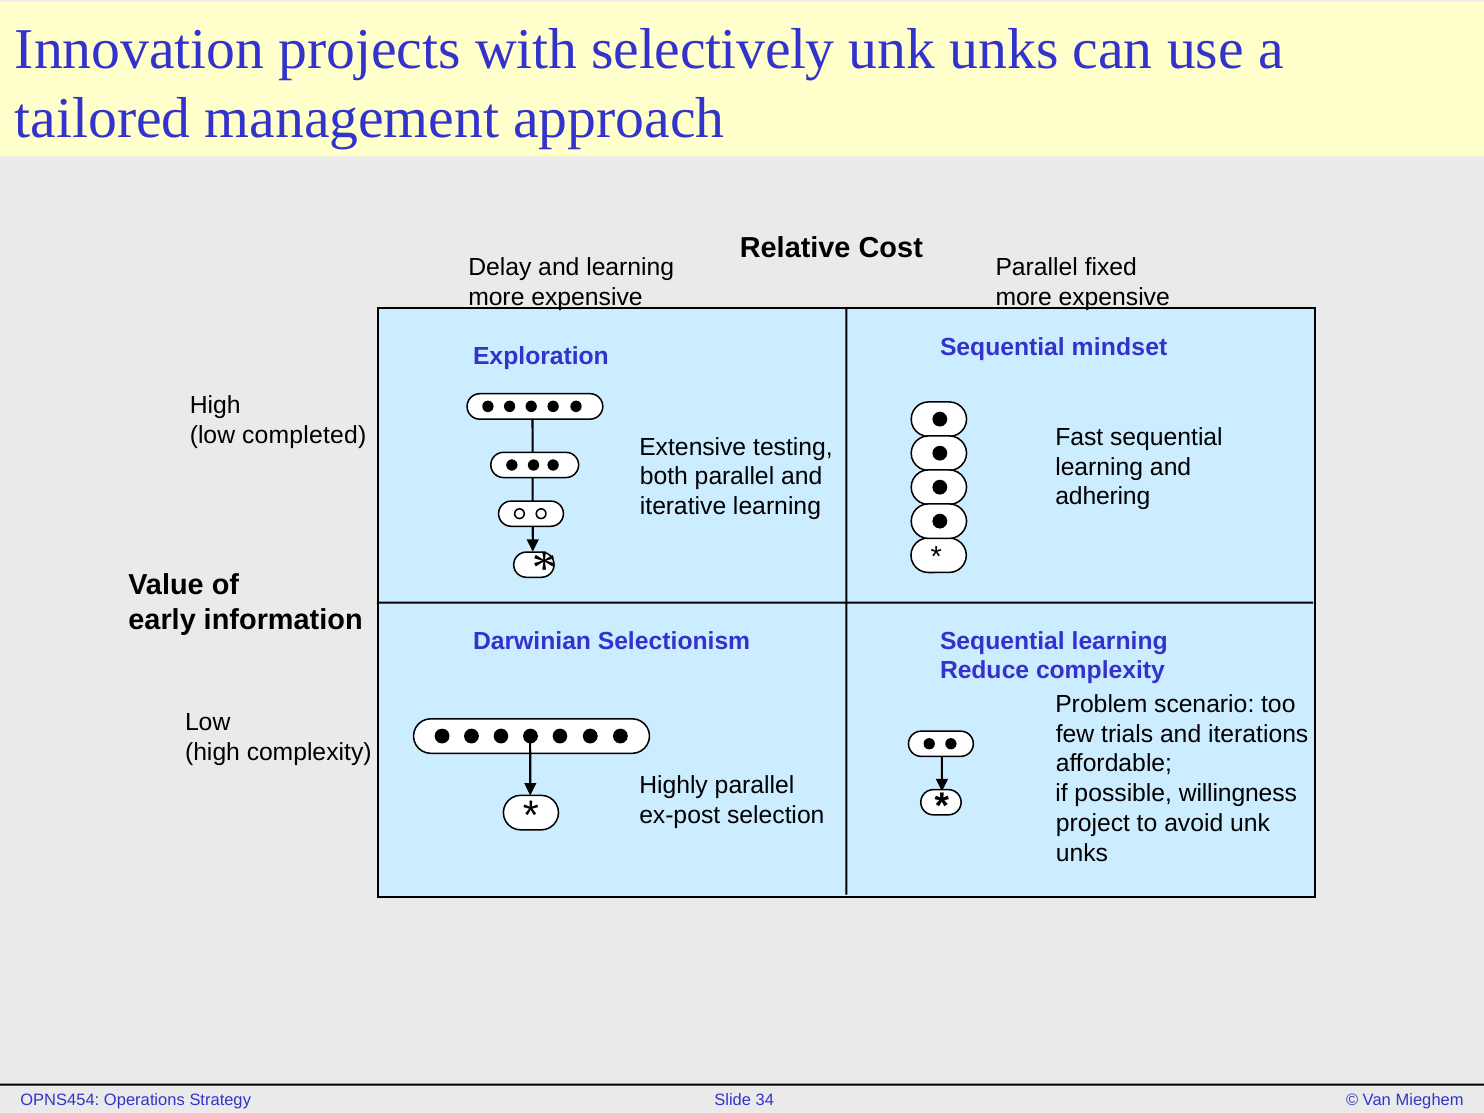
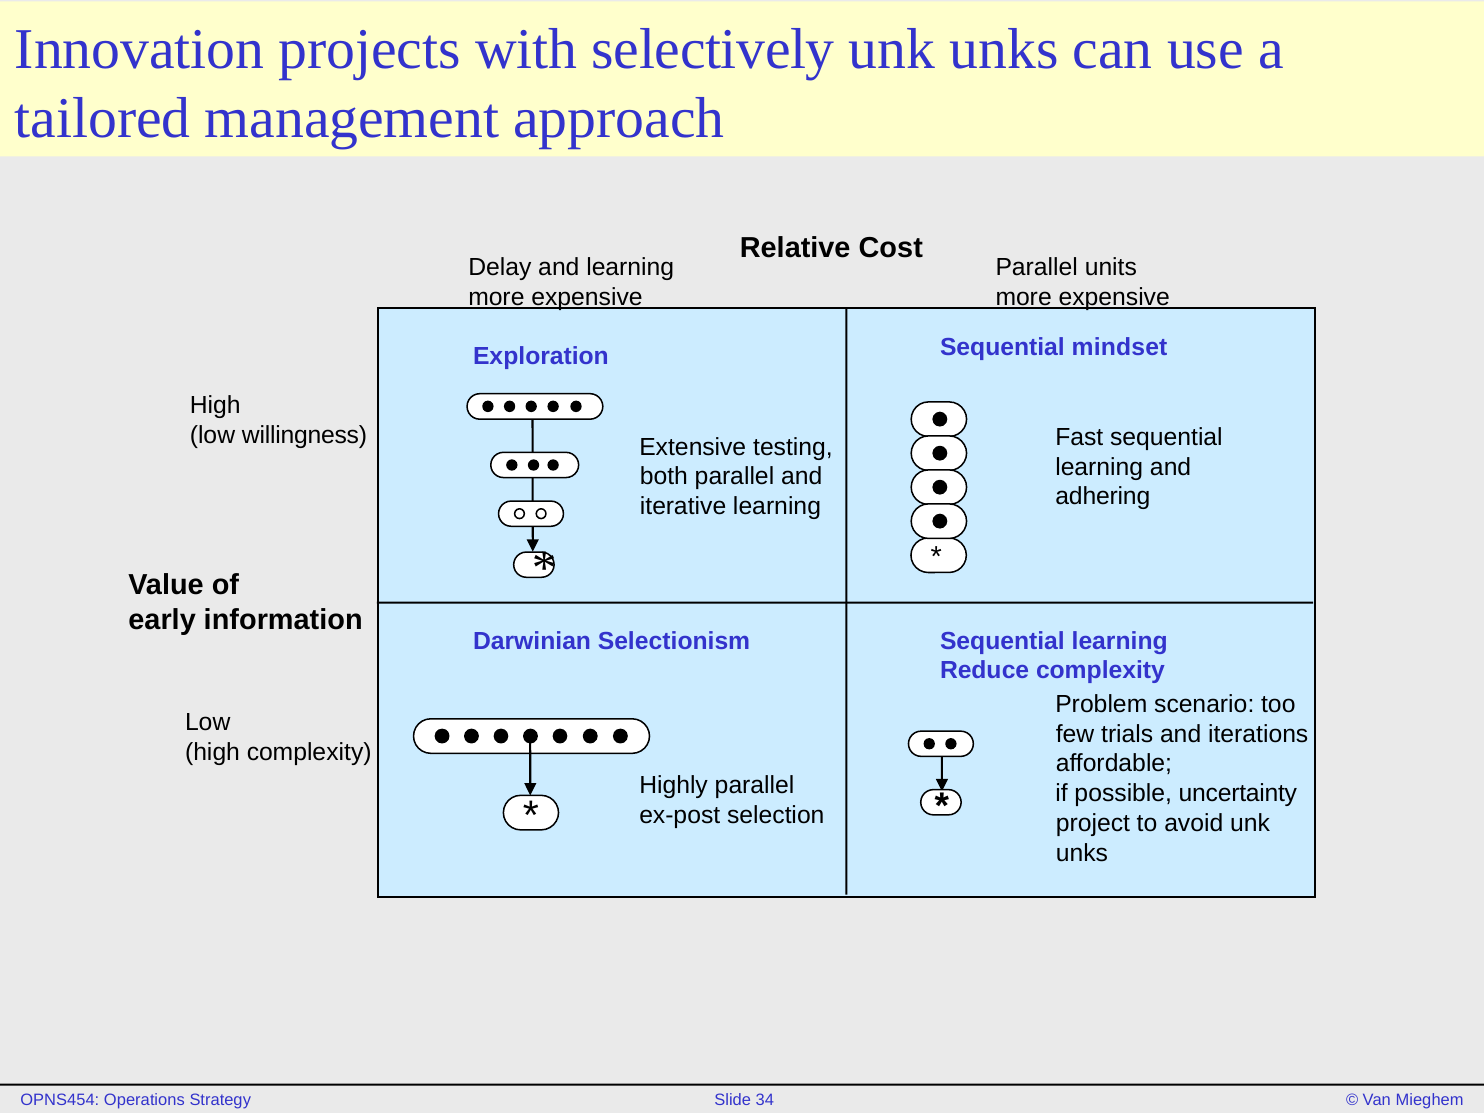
fixed: fixed -> units
completed: completed -> willingness
willingness: willingness -> uncertainty
